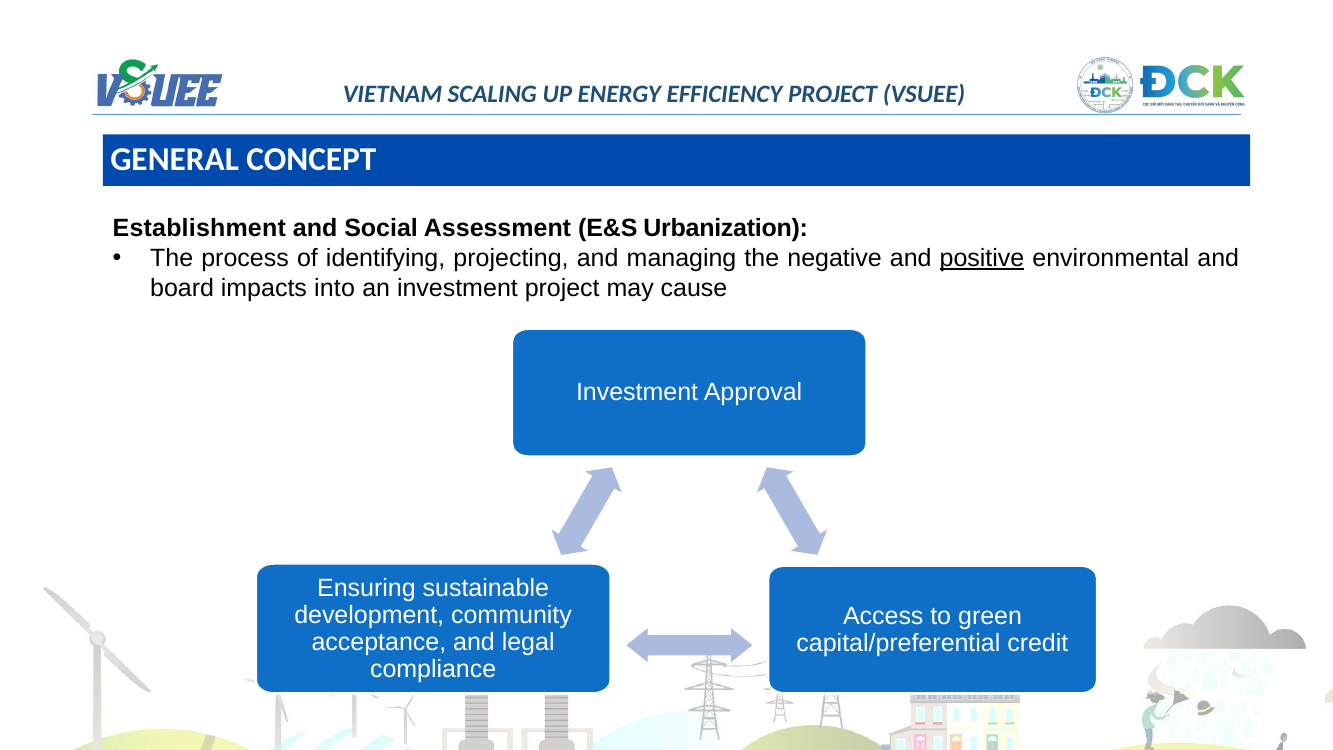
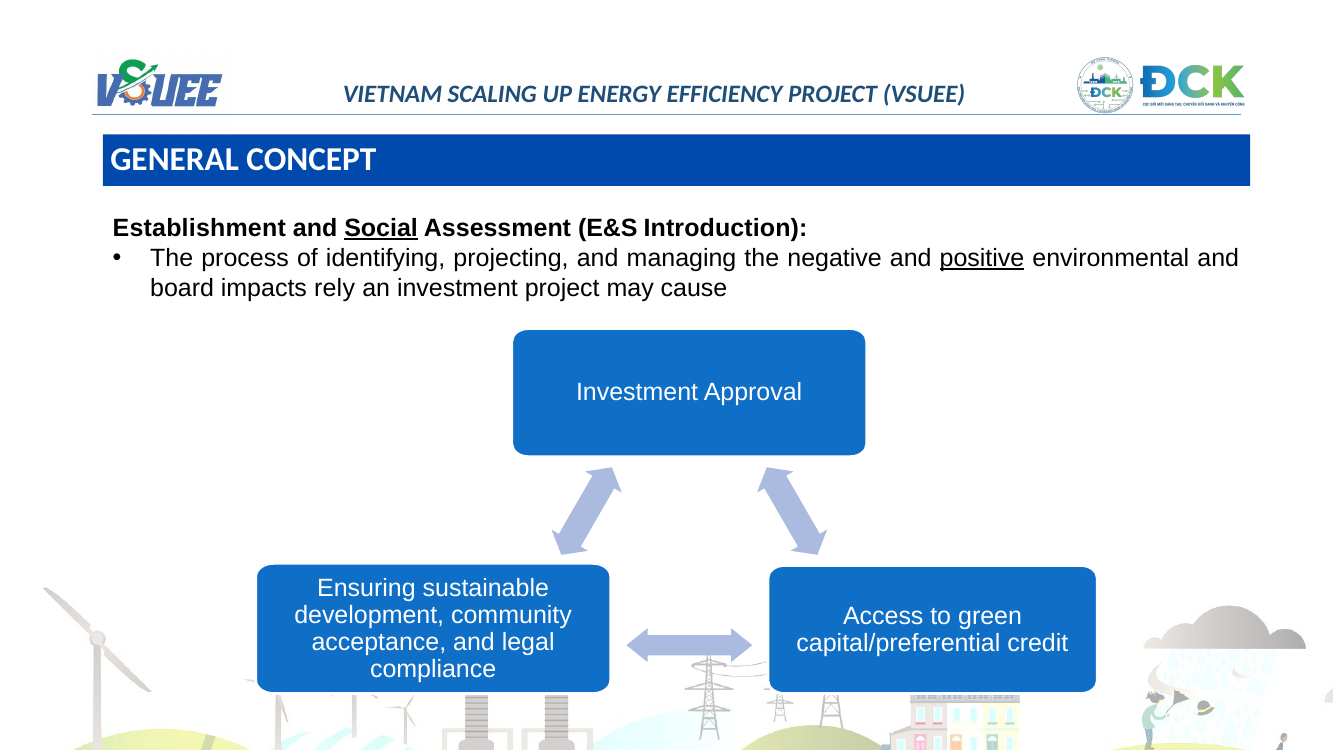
Social underline: none -> present
Urbanization: Urbanization -> Introduction
into: into -> rely
